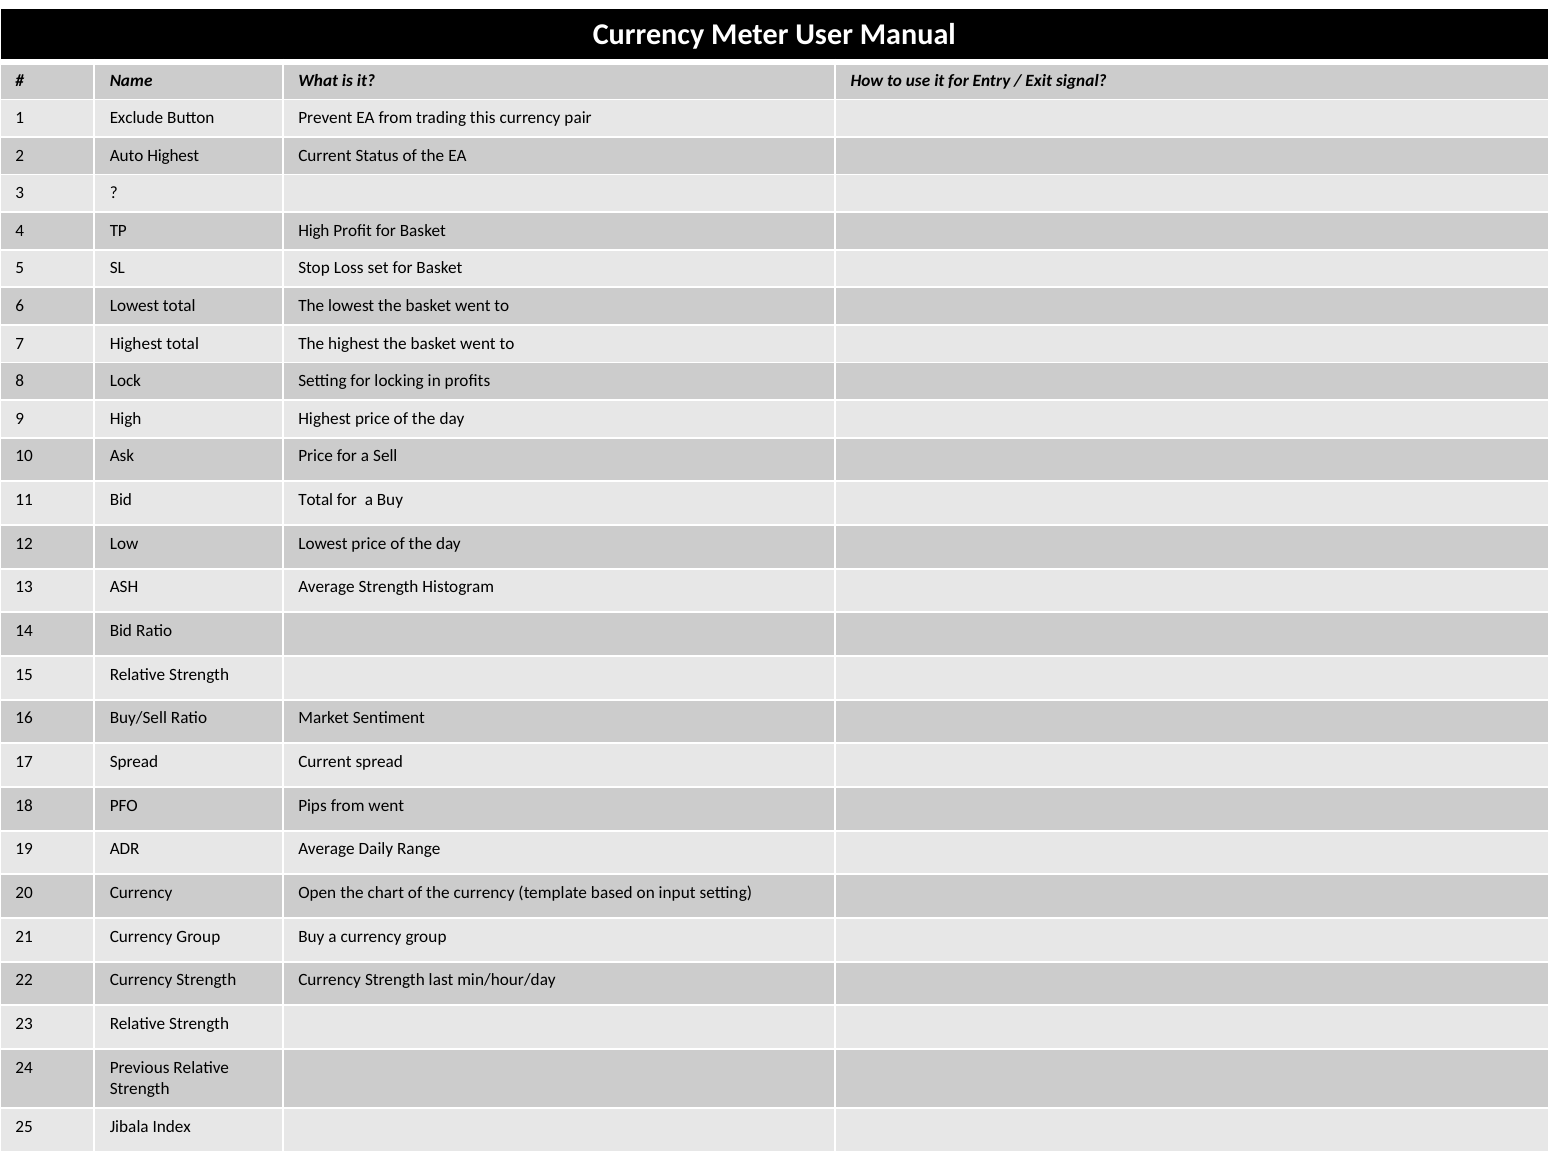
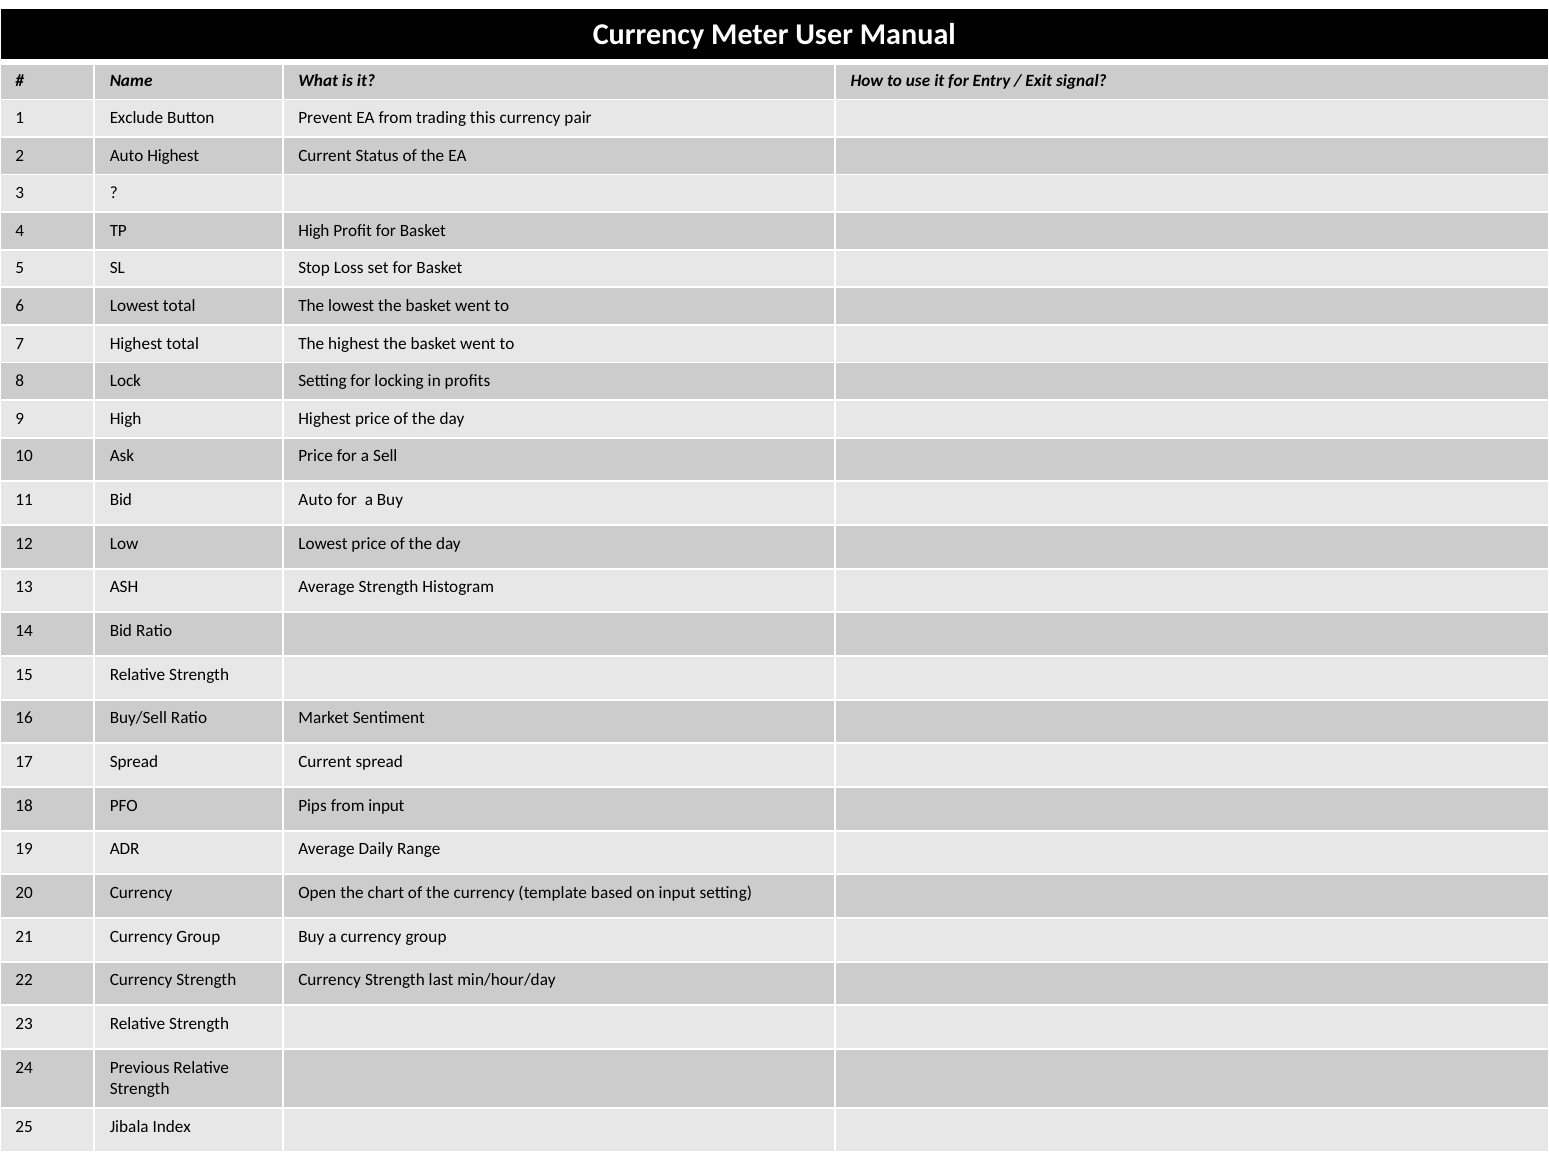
Bid Total: Total -> Auto
from went: went -> input
